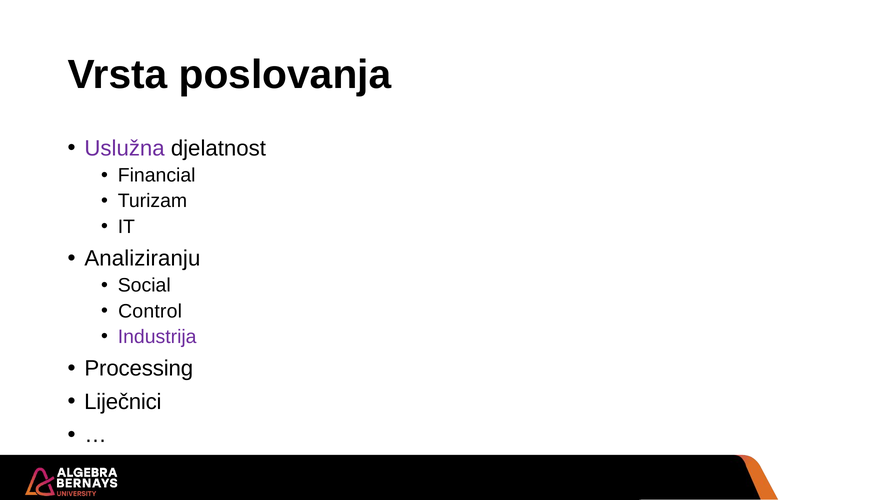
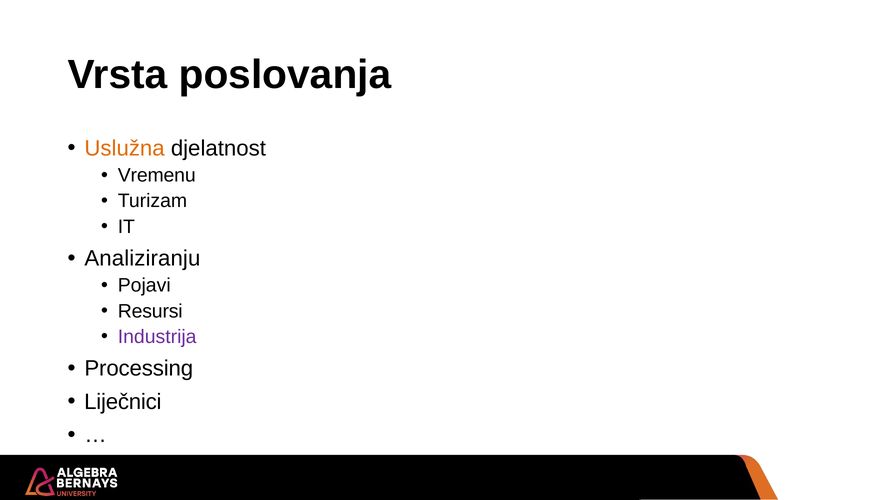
Uslužna colour: purple -> orange
Financial: Financial -> Vremenu
Social: Social -> Pojavi
Control: Control -> Resursi
